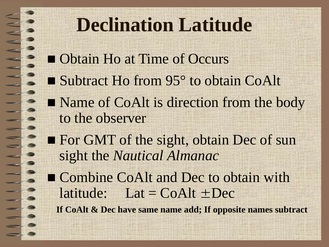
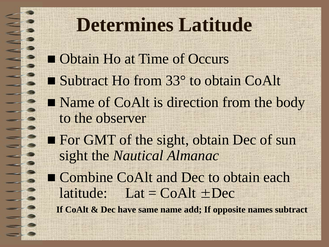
Declination: Declination -> Determines
95°: 95° -> 33°
with: with -> each
